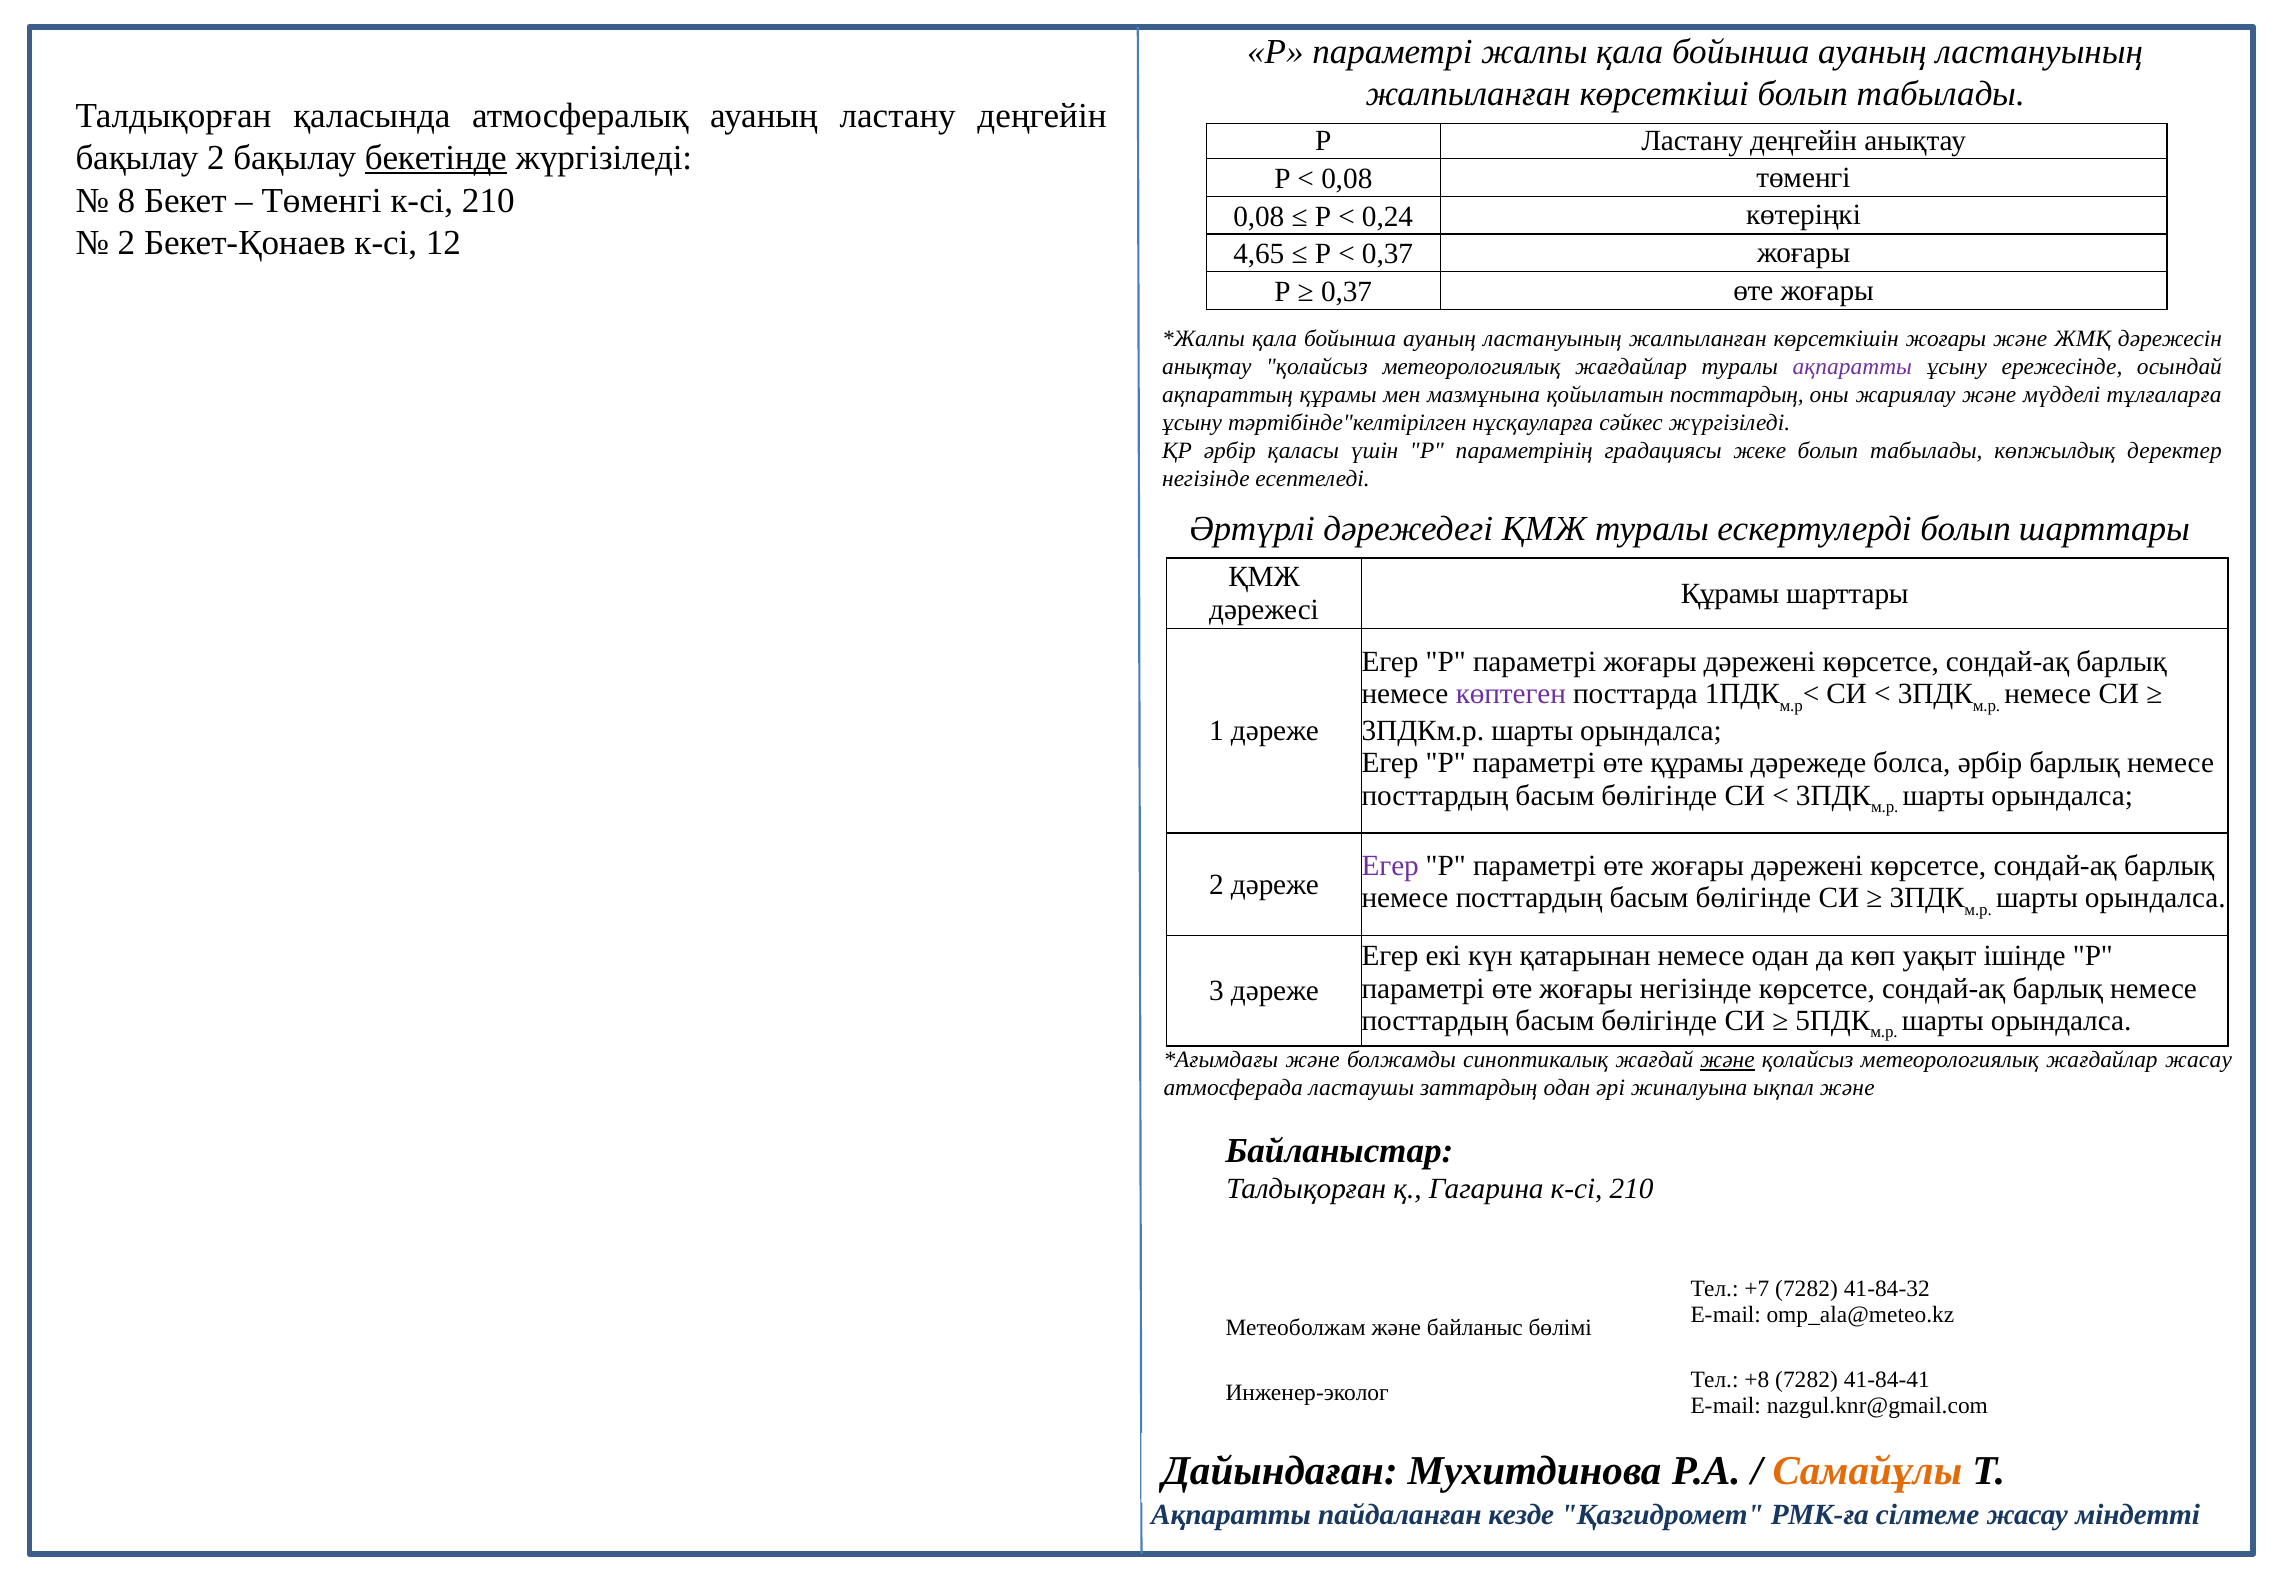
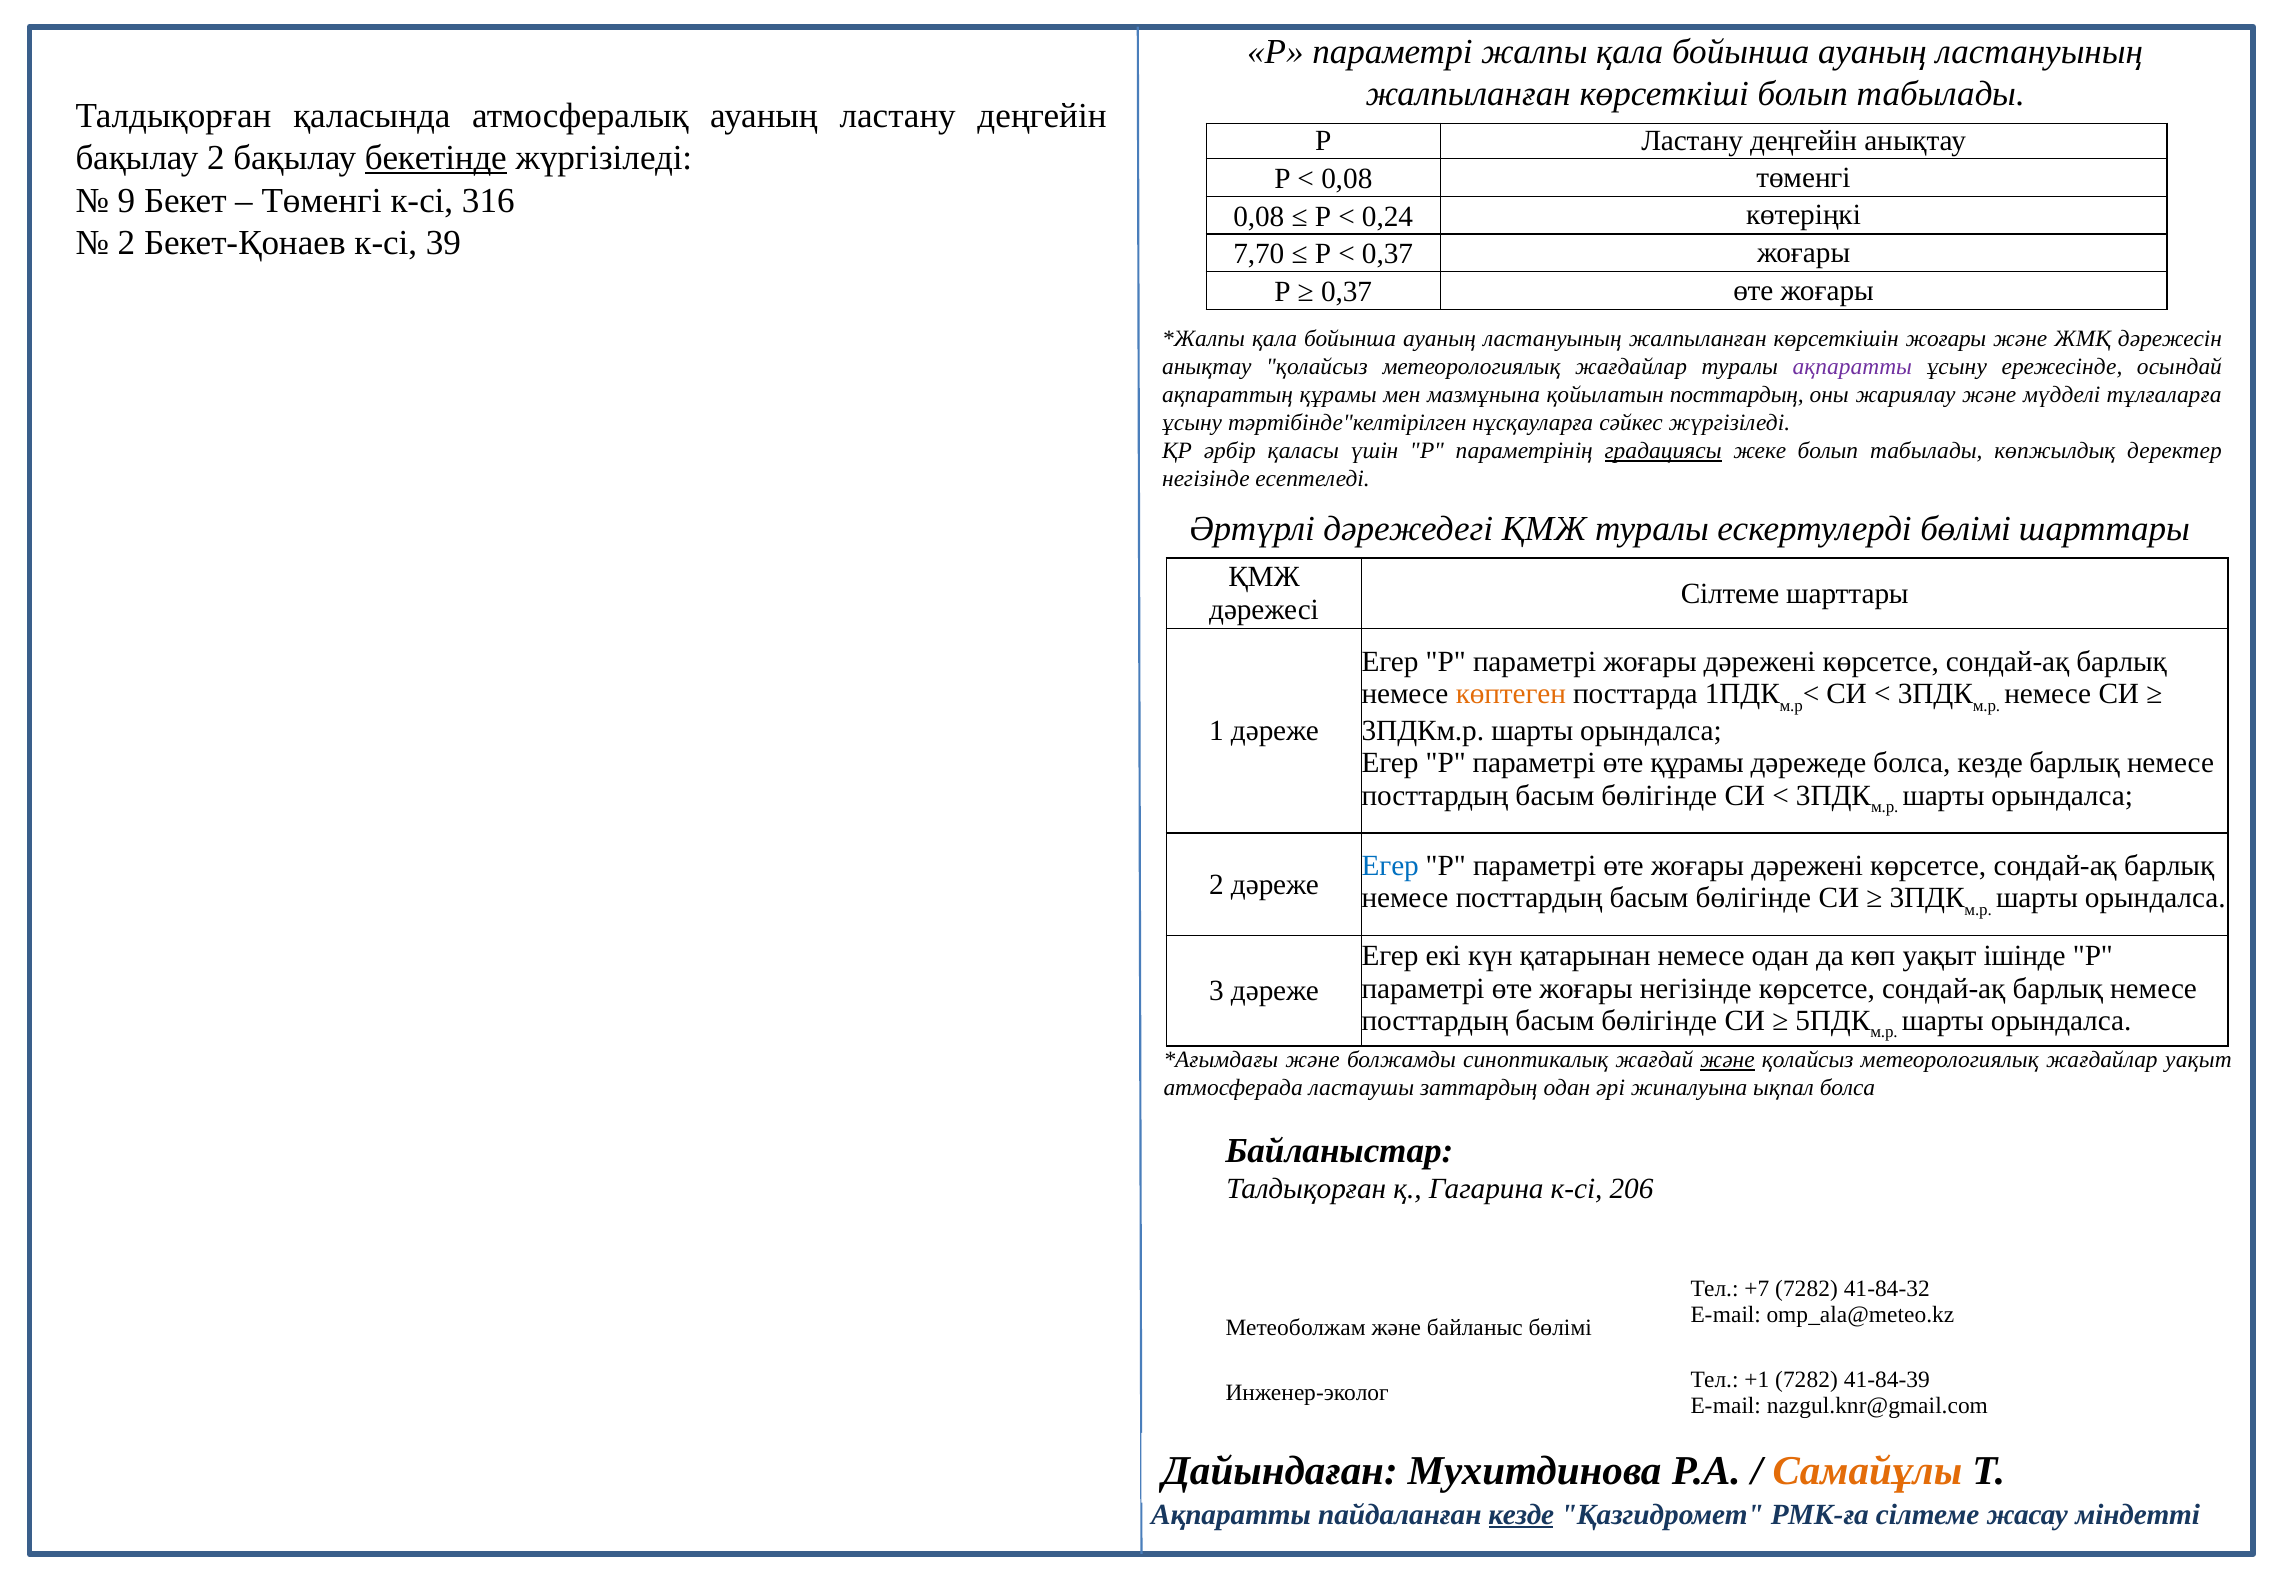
8: 8 -> 9
210 at (488, 200): 210 -> 316
12: 12 -> 39
4,65: 4,65 -> 7,70
градациясы underline: none -> present
ескертулерді болып: болып -> бөлімі
Құрамы at (1730, 593): Құрамы -> Сілтеме
көптеген colour: purple -> orange
болса әрбір: әрбір -> кезде
Егер at (1390, 866) colour: purple -> blue
жағдайлар жасау: жасау -> уақыт
ықпал және: және -> болса
Гагарина к-сі 210: 210 -> 206
+8: +8 -> +1
41-84-41: 41-84-41 -> 41-84-39
кезде at (1521, 1514) underline: none -> present
